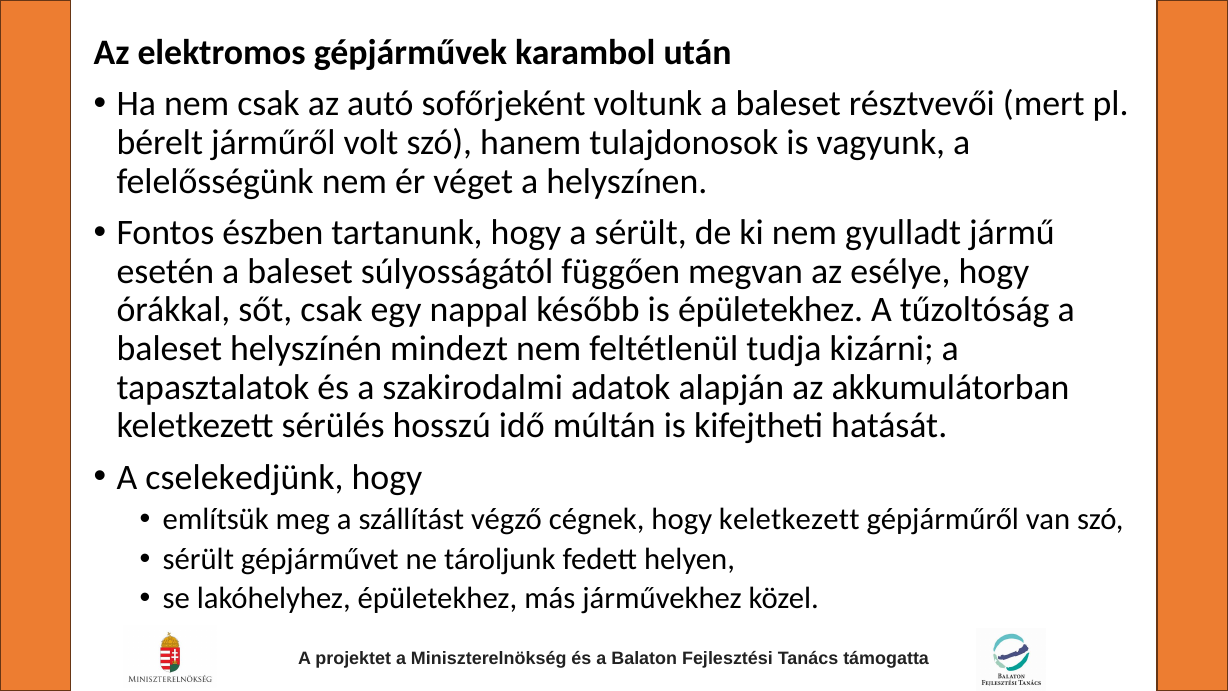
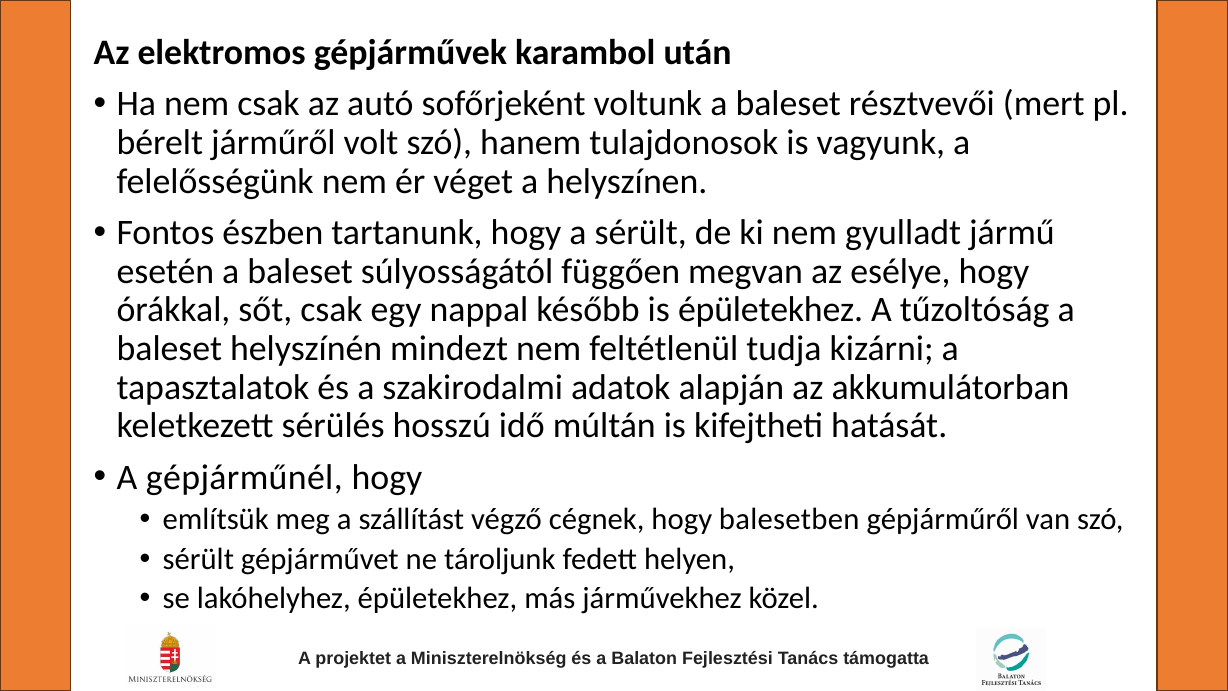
cselekedjünk: cselekedjünk -> gépjárműnél
hogy keletkezett: keletkezett -> balesetben
